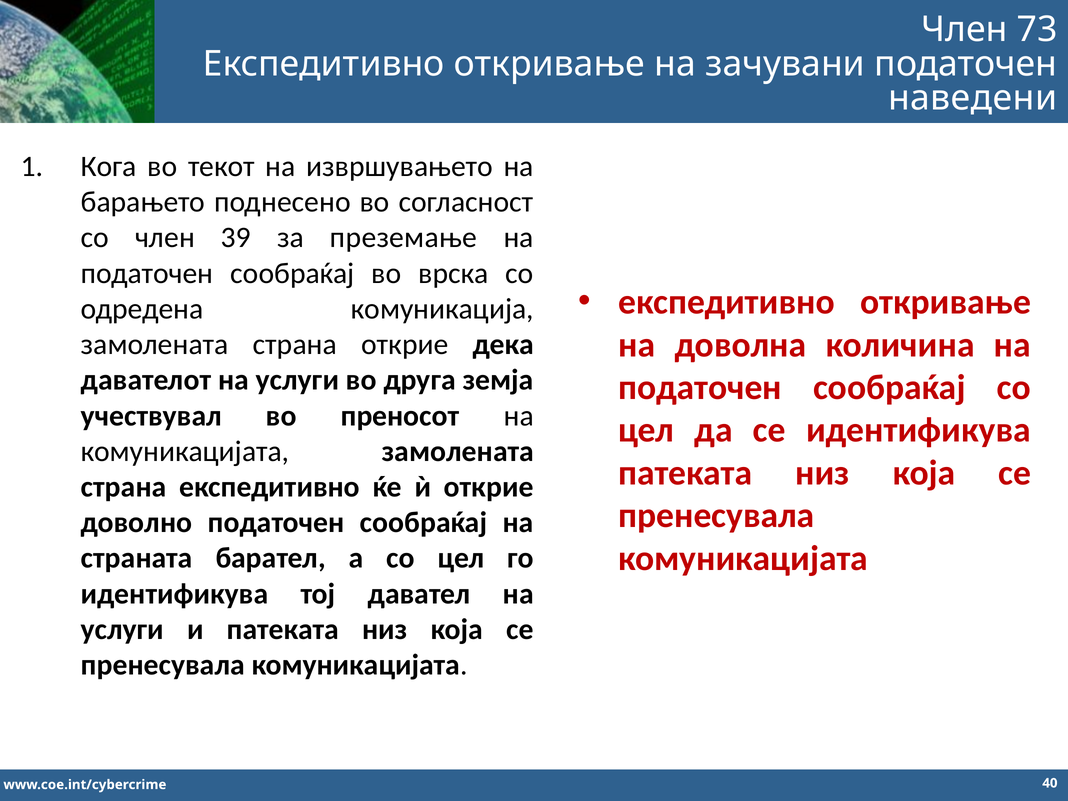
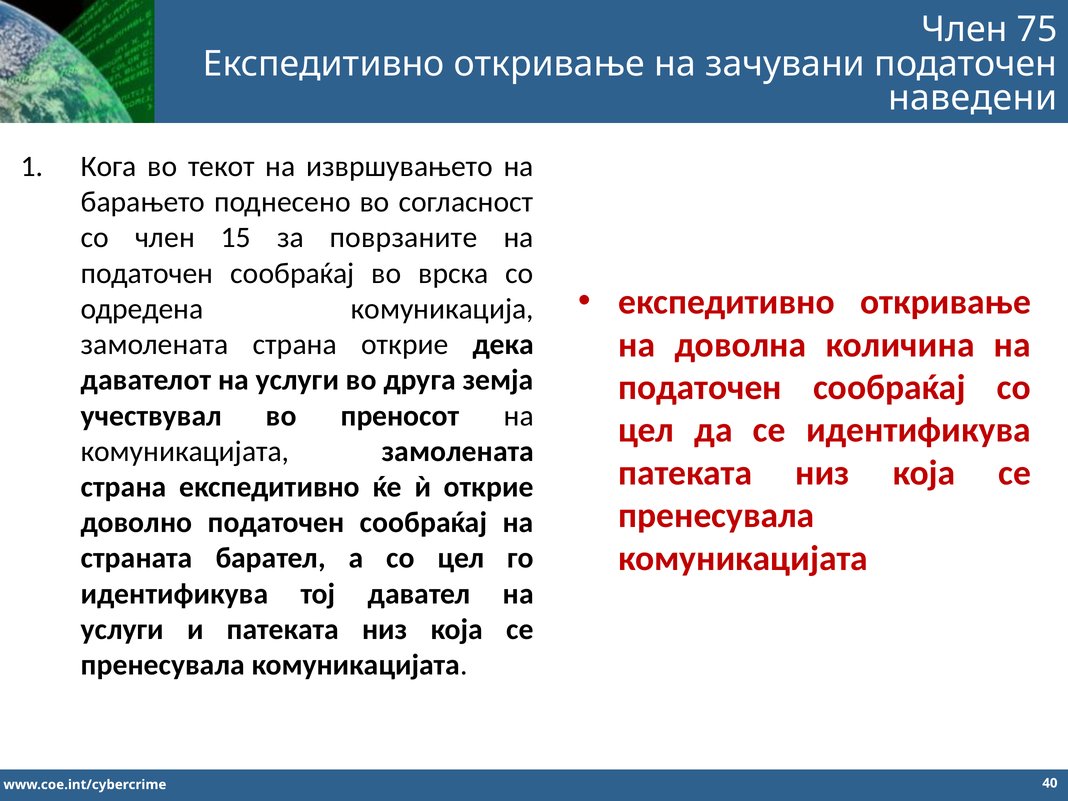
73: 73 -> 75
39: 39 -> 15
преземање: преземање -> поврзаните
